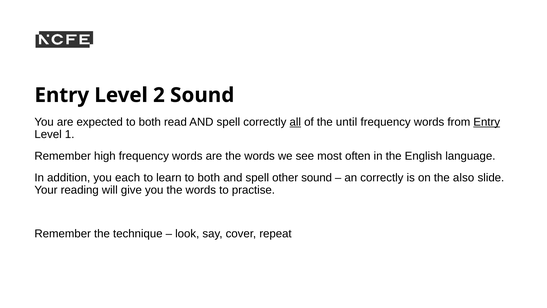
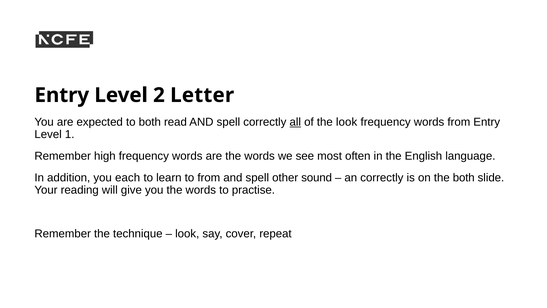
2 Sound: Sound -> Letter
the until: until -> look
Entry at (487, 122) underline: present -> none
learn to both: both -> from
the also: also -> both
